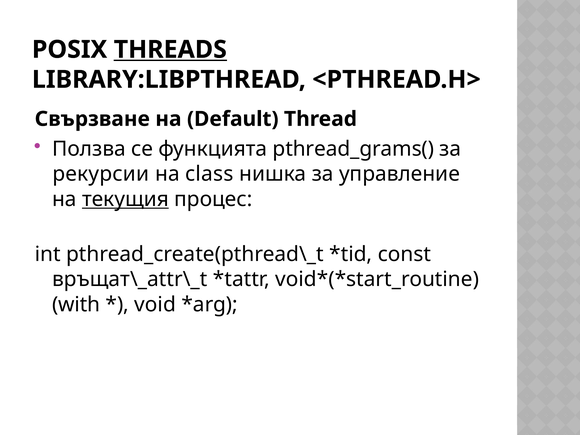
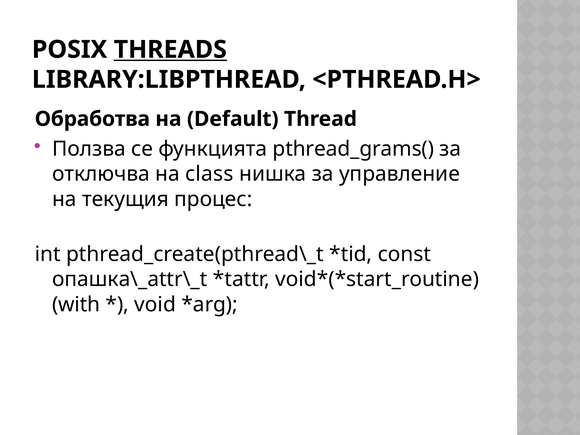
Свързване: Свързване -> Обработва
рекурсии: рекурсии -> отключва
текущия underline: present -> none
връщат\_attr\_t: връщат\_attr\_t -> опашка\_attr\_t
